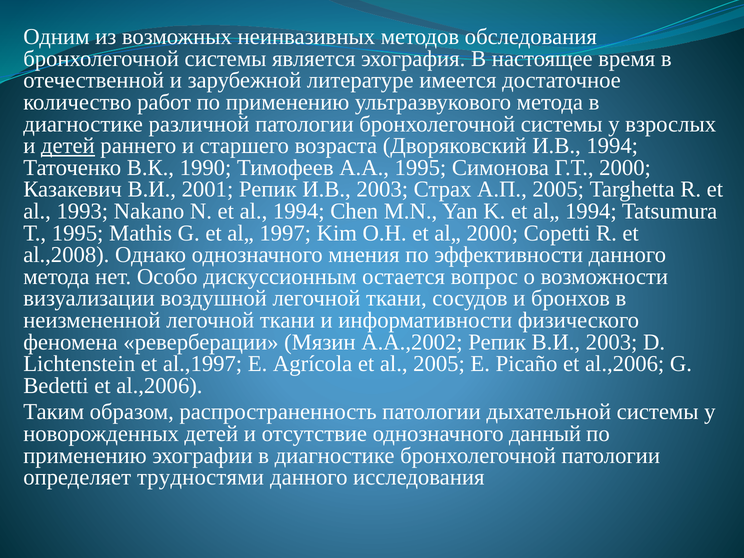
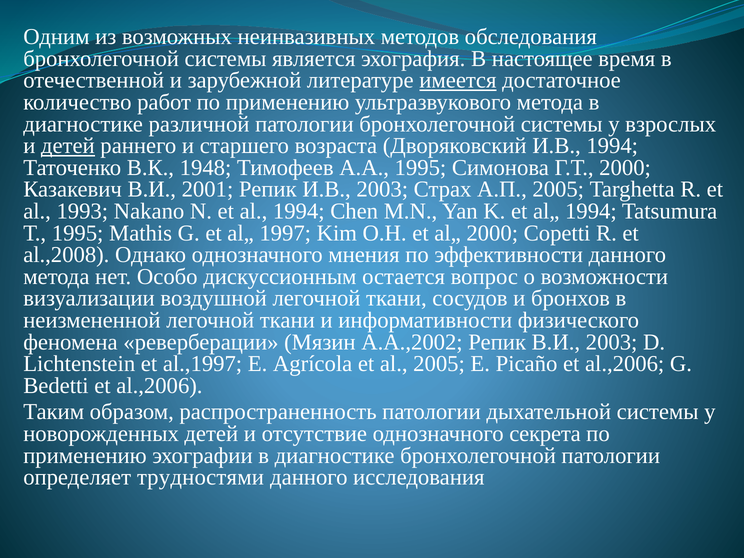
имеется underline: none -> present
1990: 1990 -> 1948
данный: данный -> секрета
